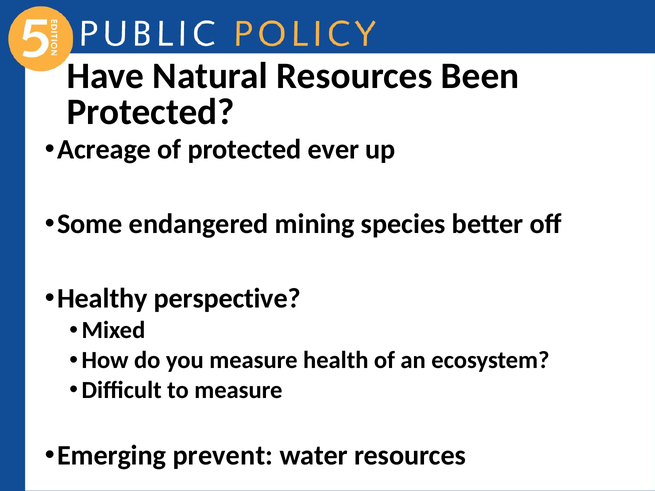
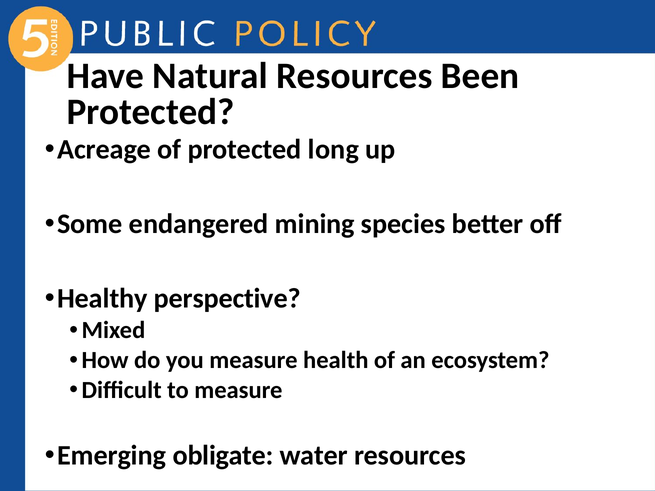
ever: ever -> long
prevent: prevent -> obligate
